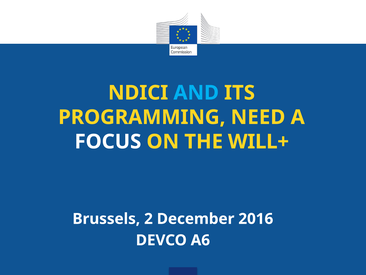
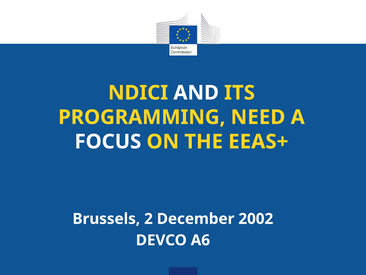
AND colour: light blue -> white
WILL+: WILL+ -> EEAS+
2016: 2016 -> 2002
